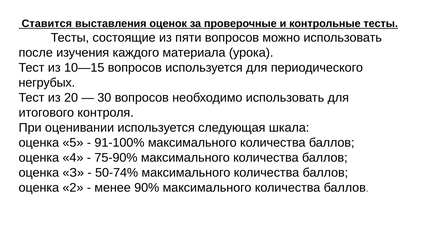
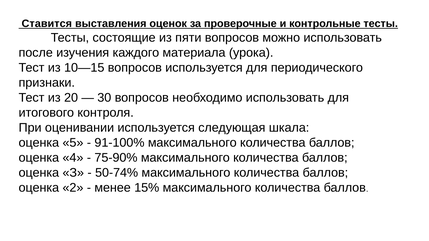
негрубых: негрубых -> признаки
90%: 90% -> 15%
